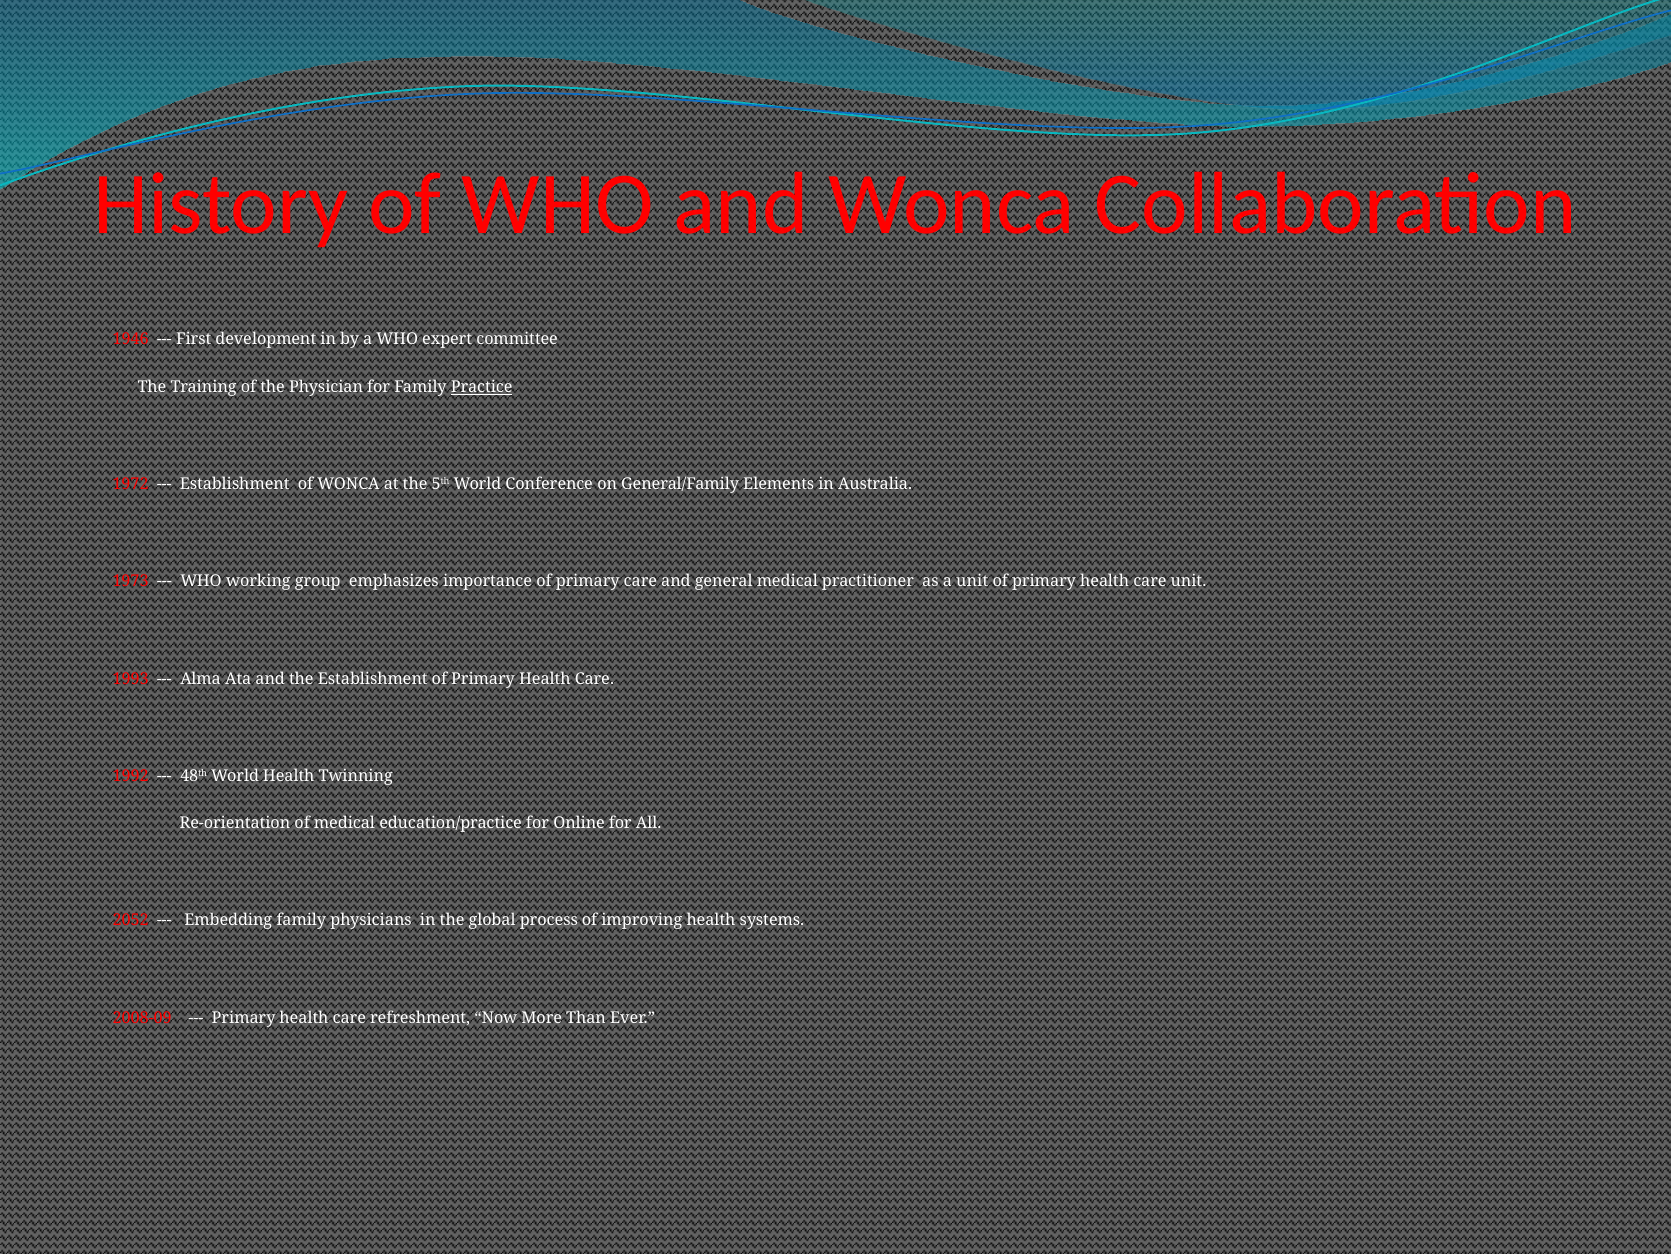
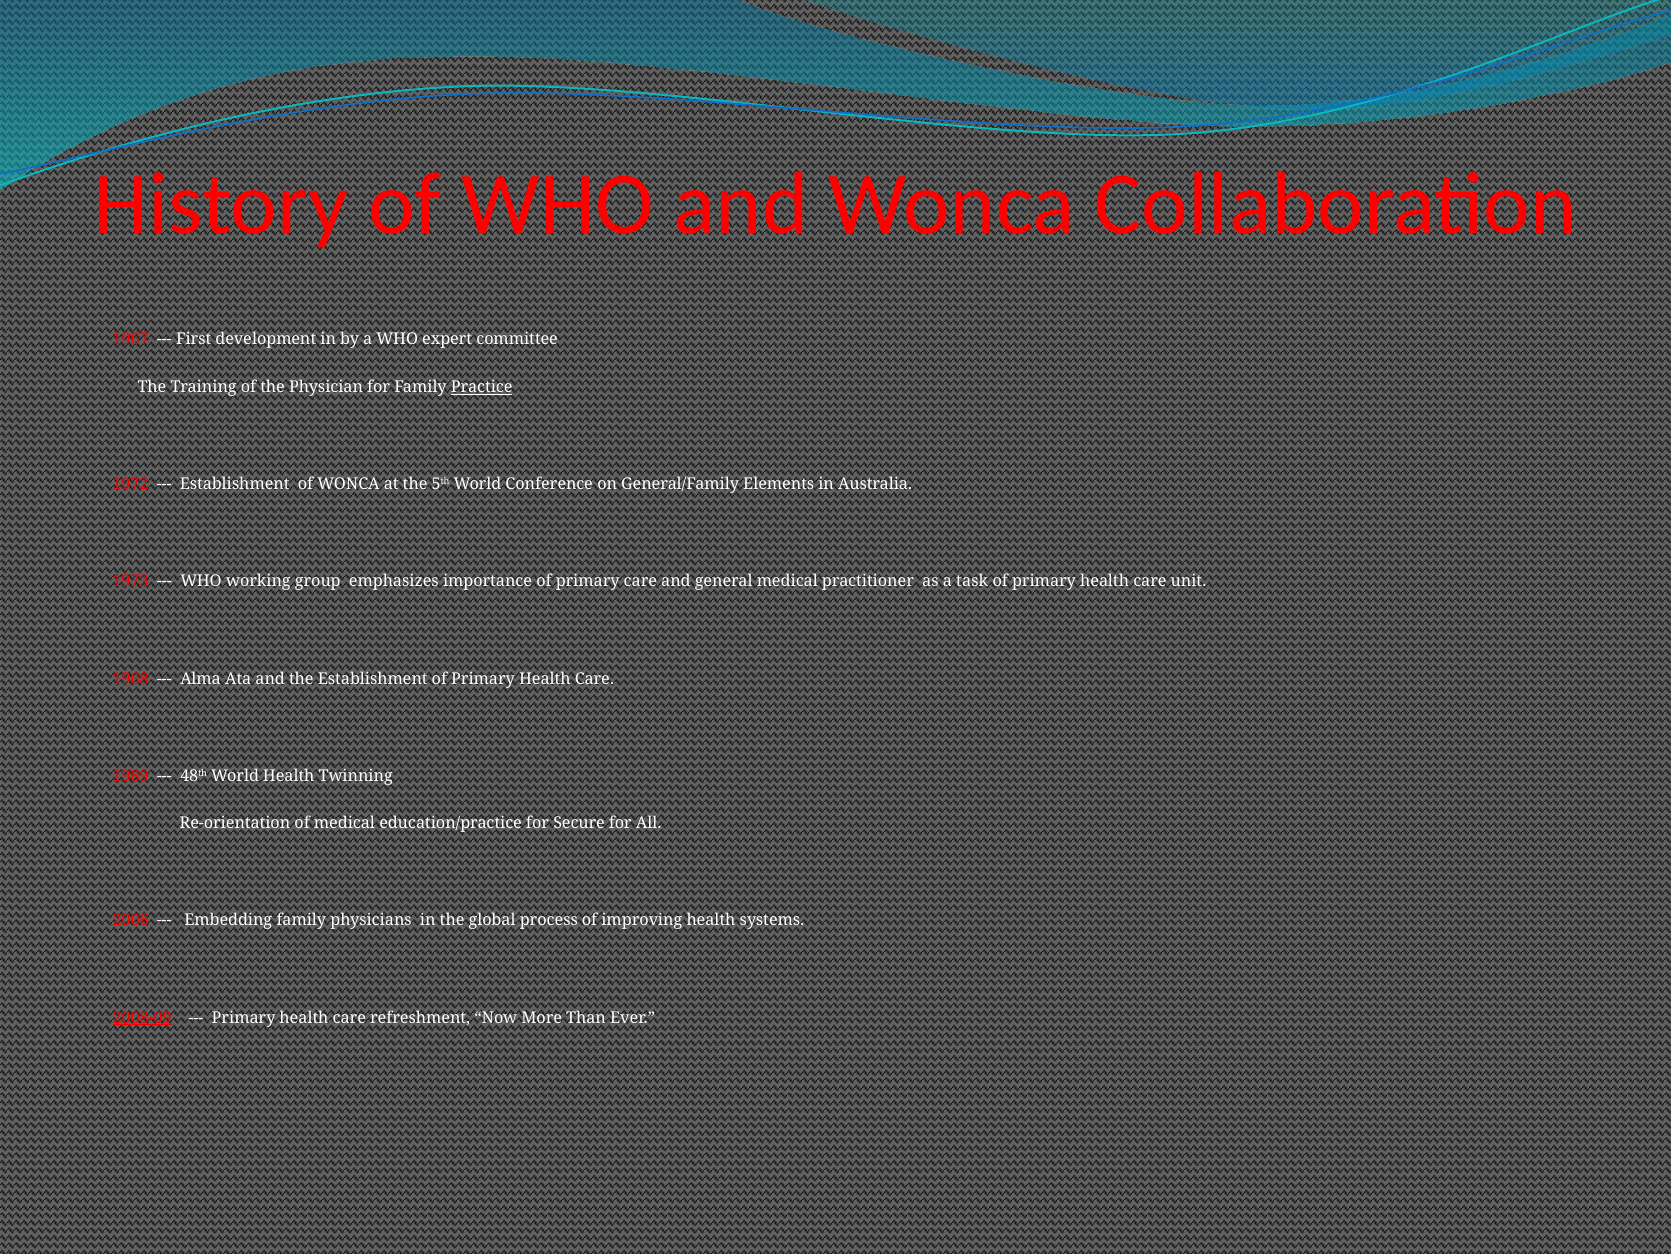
1946: 1946 -> 1967
a unit: unit -> task
1993: 1993 -> 1968
1992: 1992 -> 1989
Online: Online -> Secure
2052: 2052 -> 2006
2008-09 underline: none -> present
